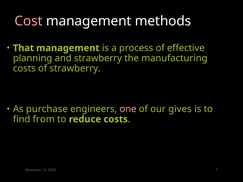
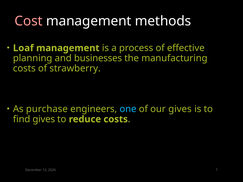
That: That -> Loaf
and strawberry: strawberry -> businesses
one colour: pink -> light blue
find from: from -> gives
